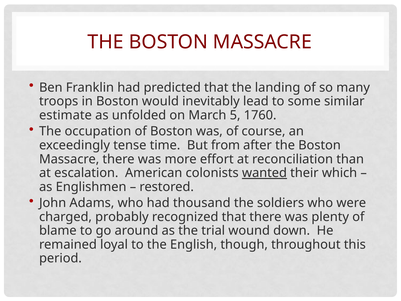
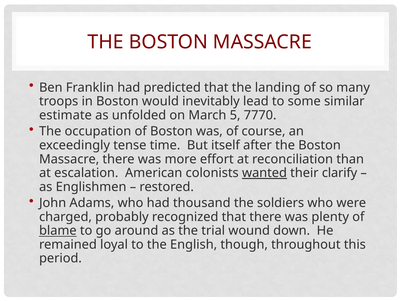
1760: 1760 -> 7770
from: from -> itself
which: which -> clarify
blame underline: none -> present
